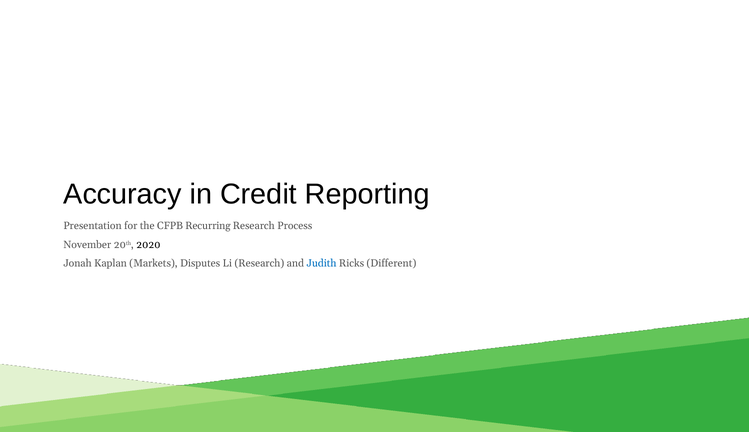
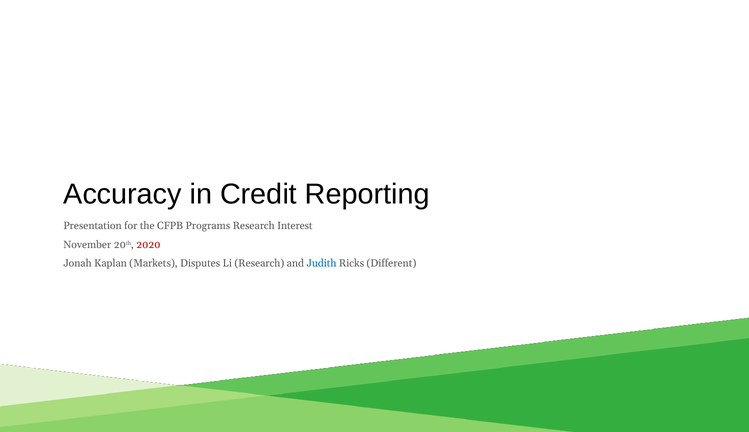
Recurring: Recurring -> Programs
Process: Process -> Interest
2020 colour: black -> red
